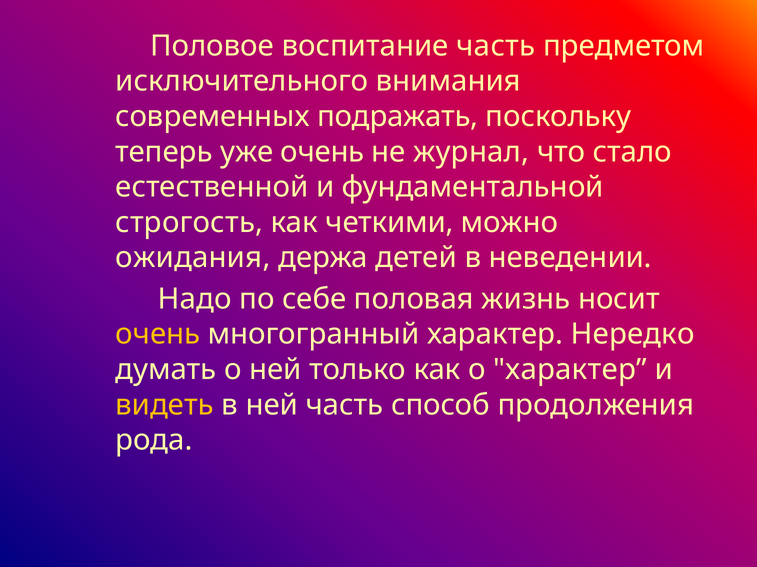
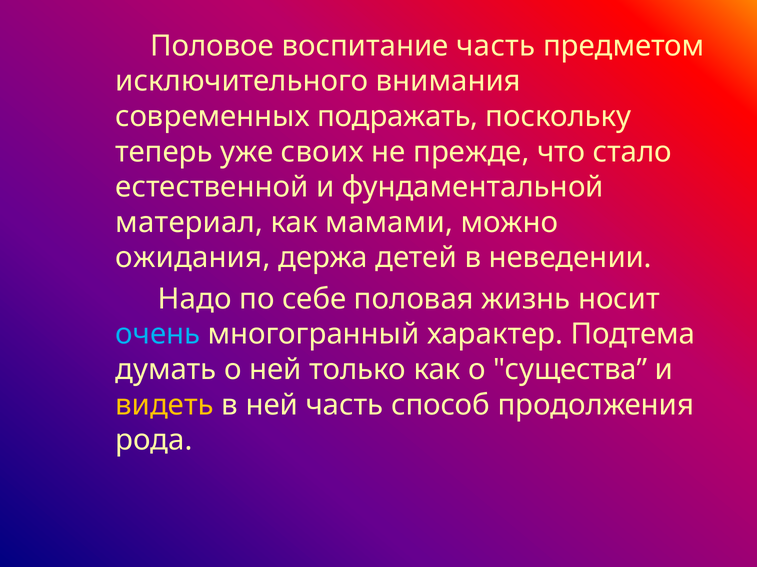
уже очень: очень -> своих
журнал: журнал -> прежде
строгость: строгость -> материал
четкими: четкими -> мамами
очень at (158, 335) colour: yellow -> light blue
Нередко: Нередко -> Подтема
о характер: характер -> существа
